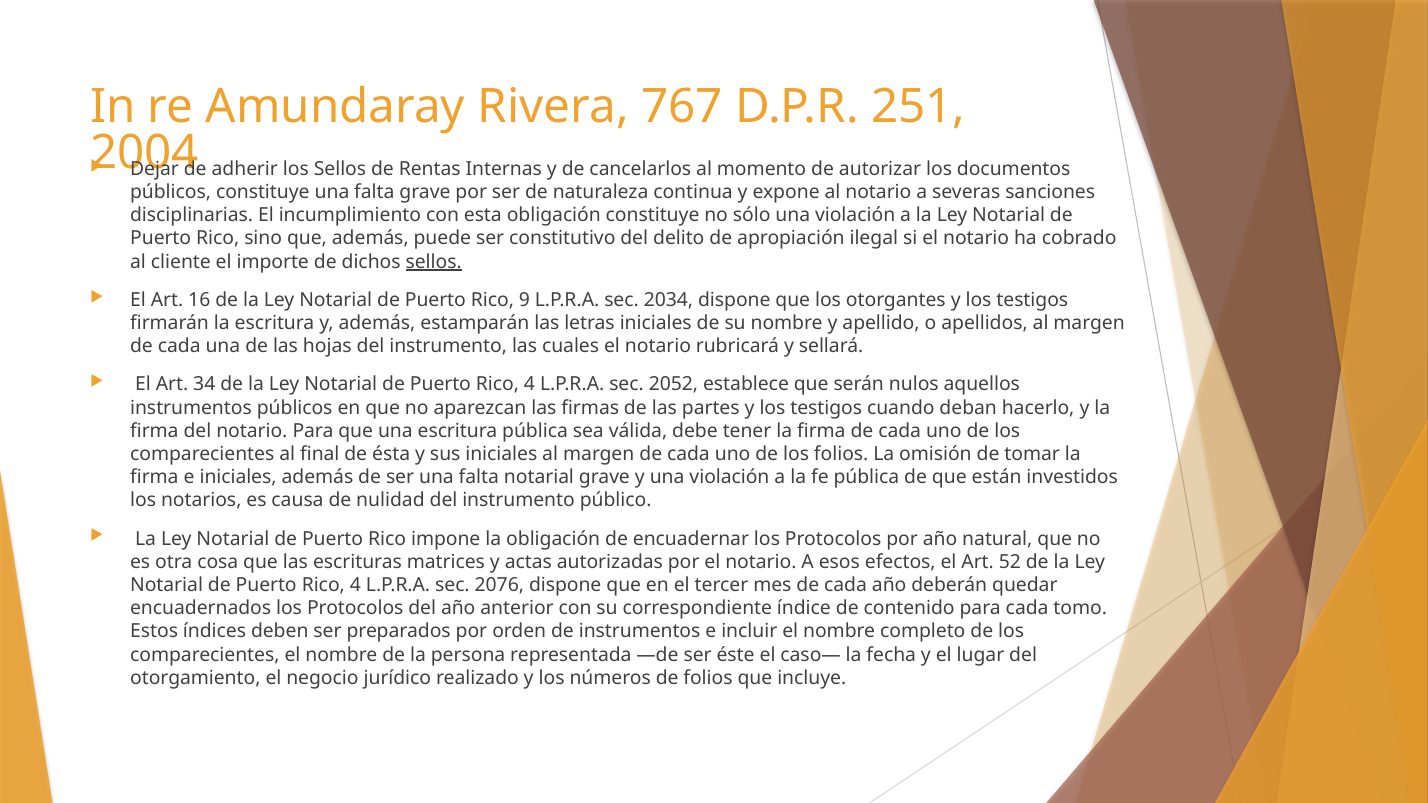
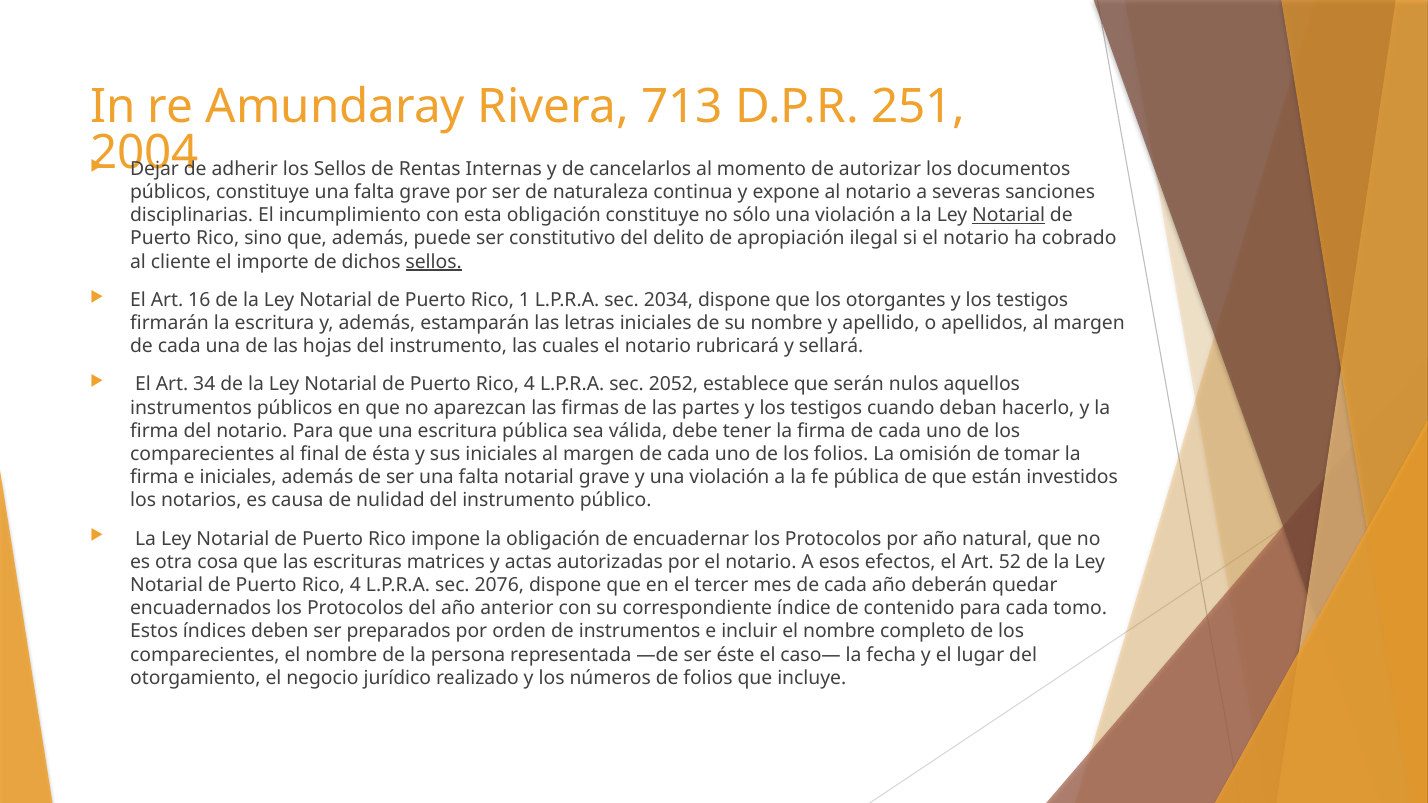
767: 767 -> 713
Notarial at (1009, 215) underline: none -> present
9: 9 -> 1
